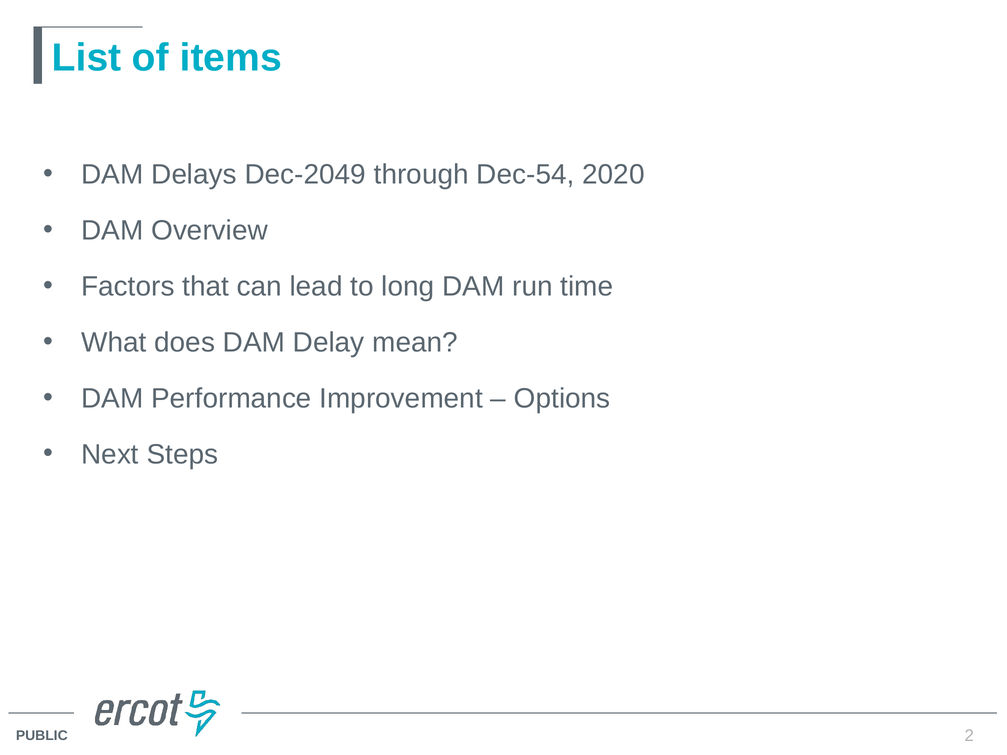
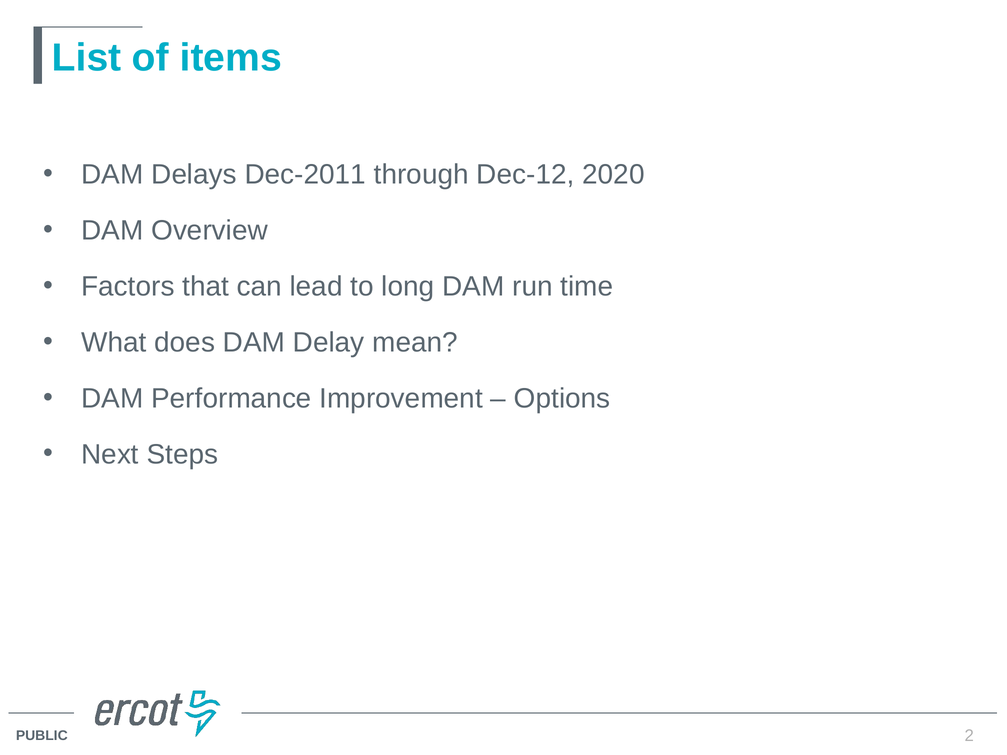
Dec-2049: Dec-2049 -> Dec-2011
Dec-54: Dec-54 -> Dec-12
